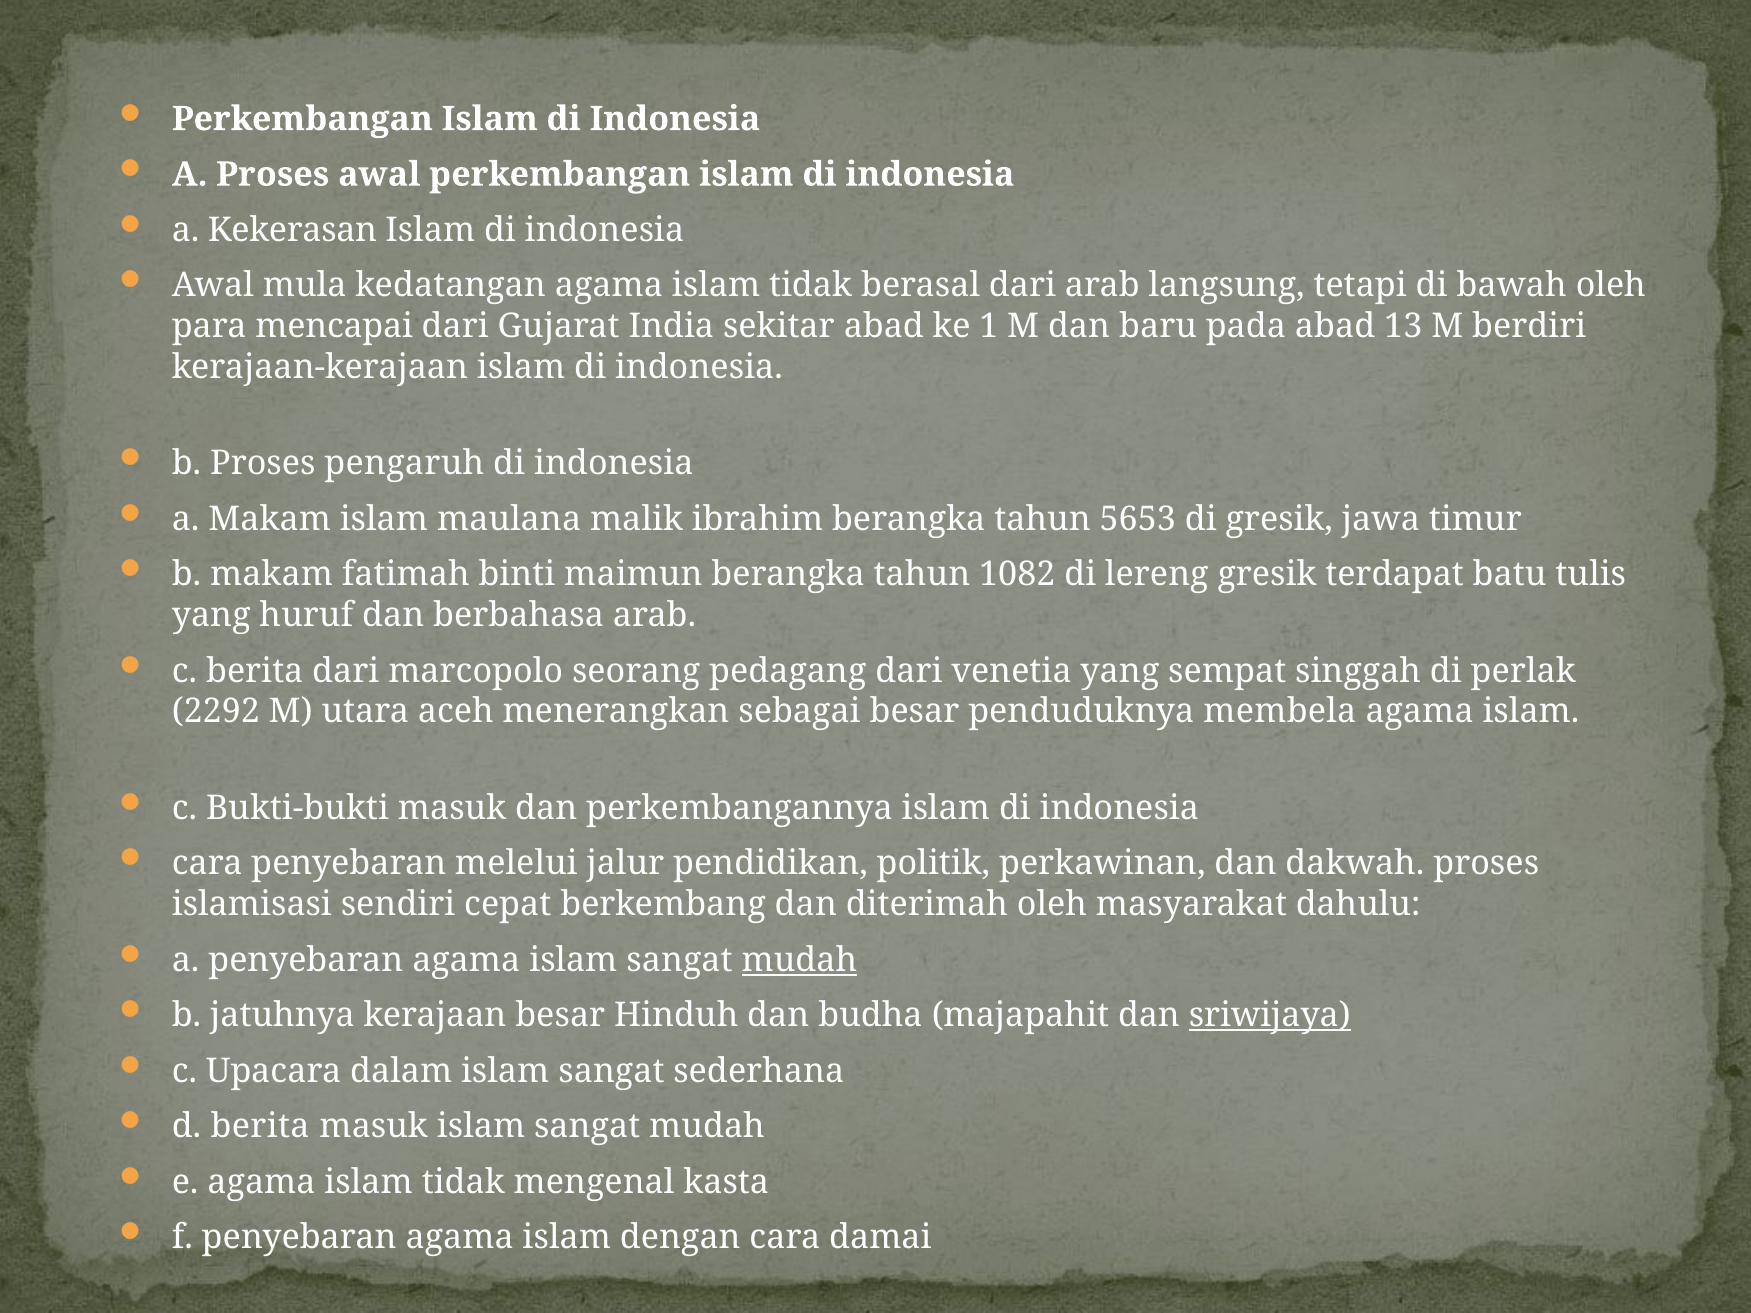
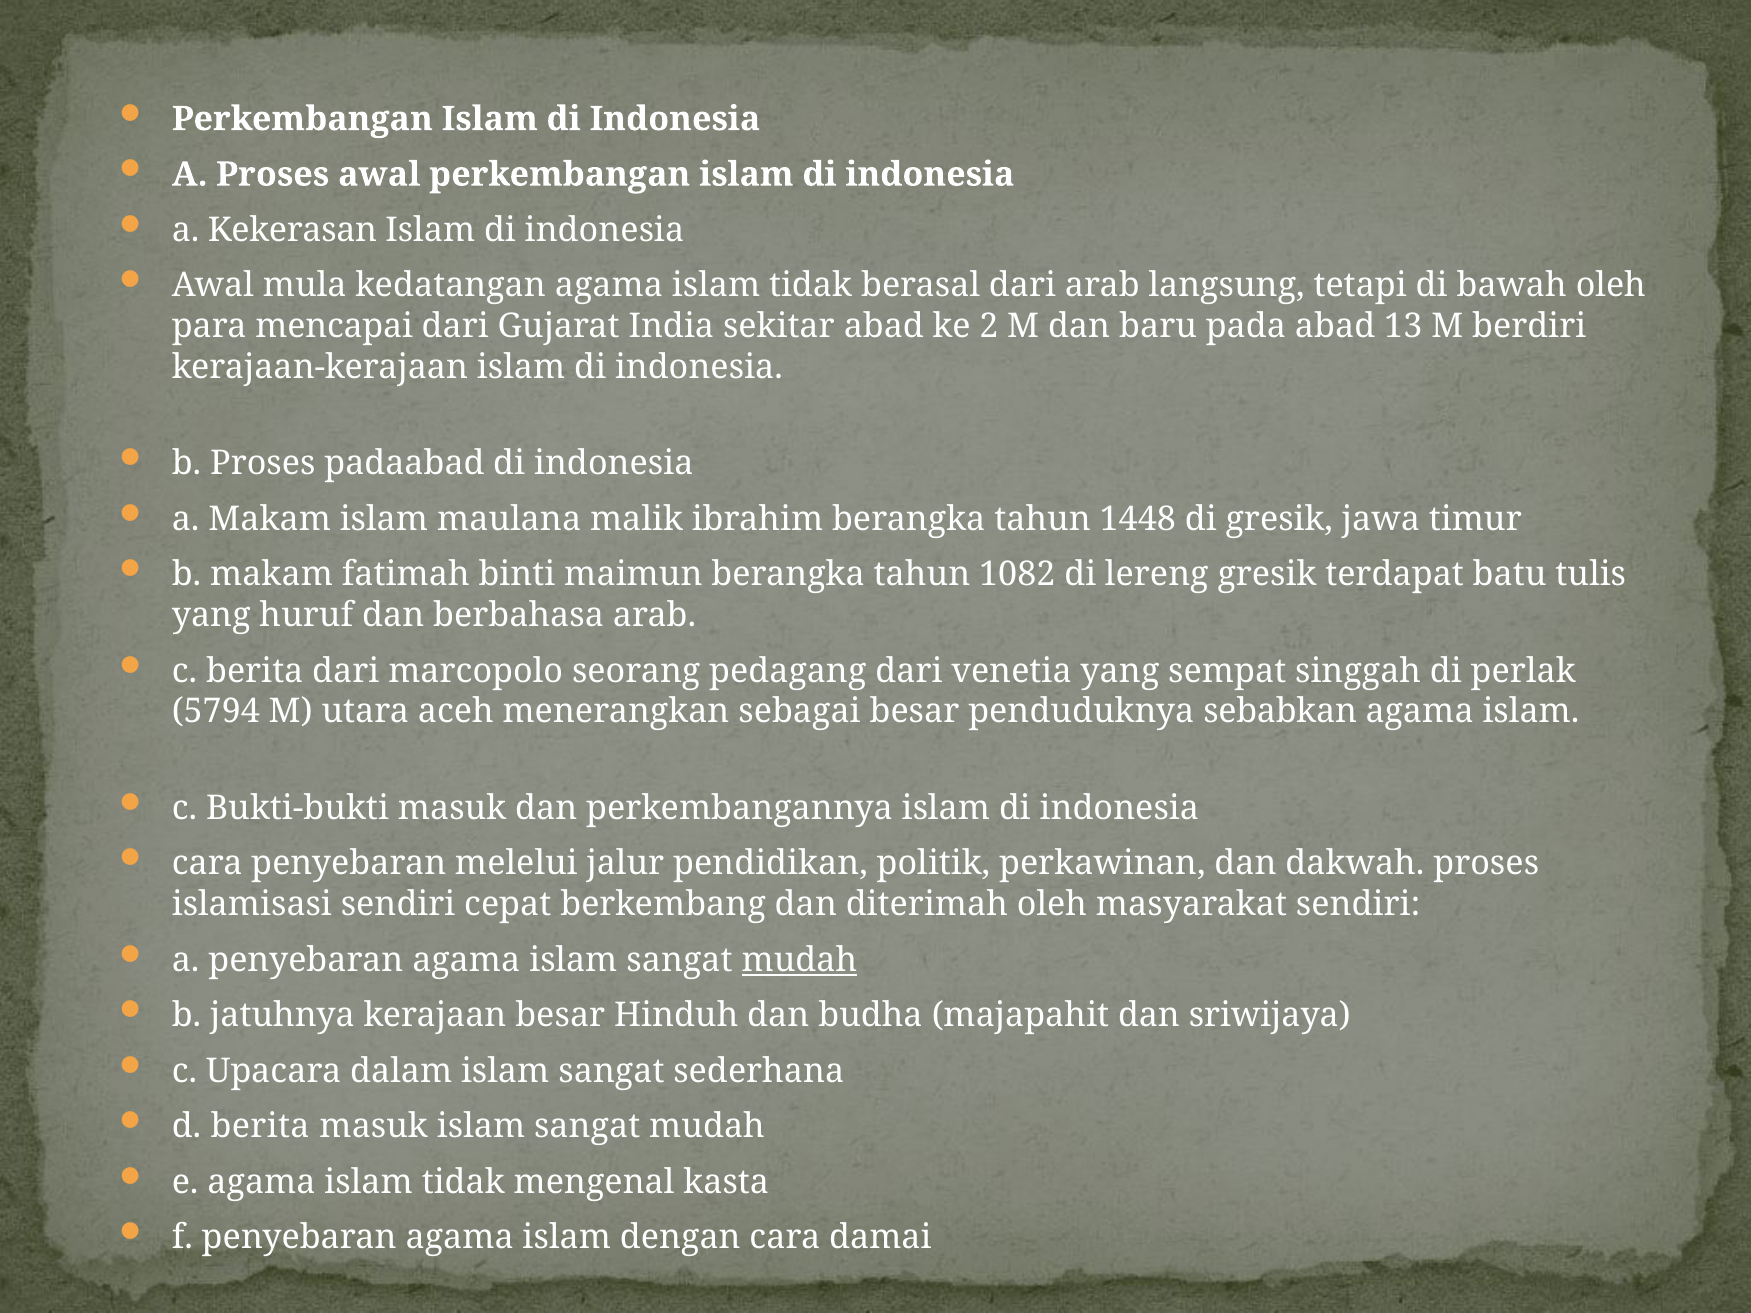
1: 1 -> 2
pengaruh: pengaruh -> padaabad
5653: 5653 -> 1448
2292: 2292 -> 5794
membela: membela -> sebabkan
masyarakat dahulu: dahulu -> sendiri
sriwijaya underline: present -> none
